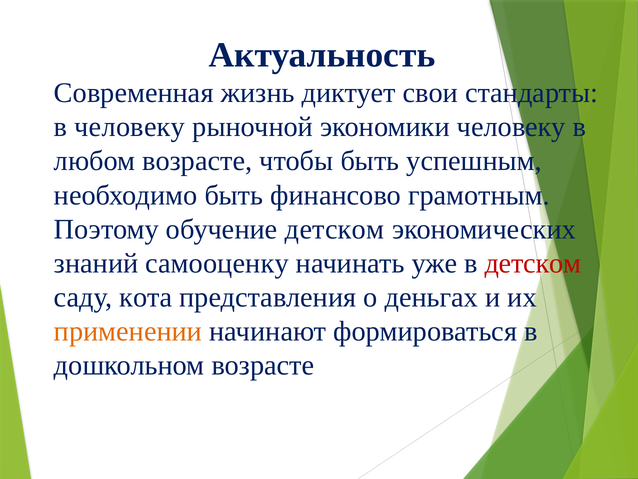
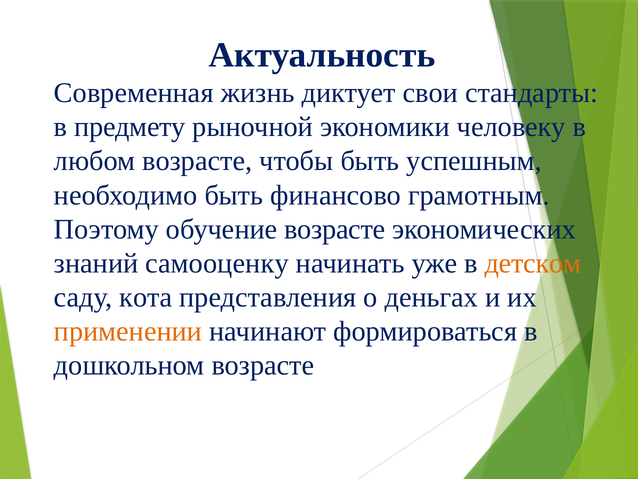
в человеку: человеку -> предмету
обучение детском: детском -> возрасте
детском at (533, 263) colour: red -> orange
